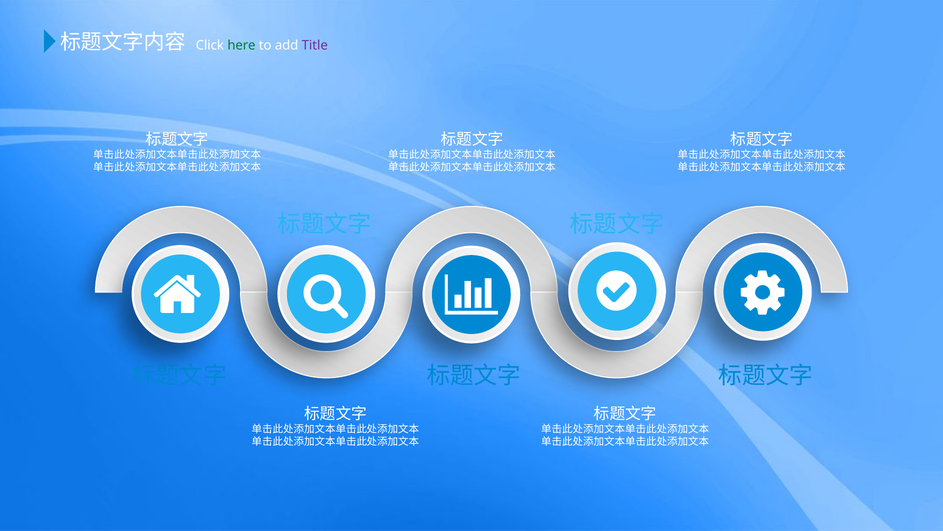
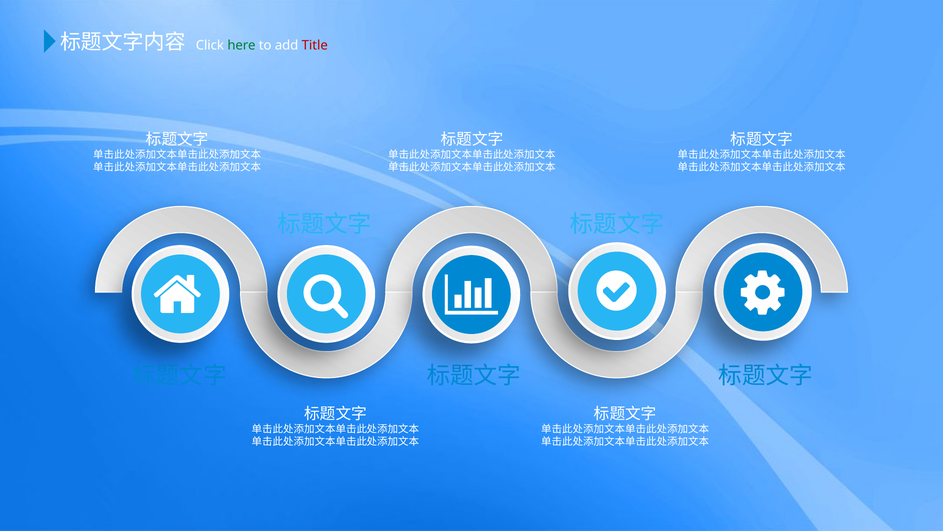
Title colour: purple -> red
